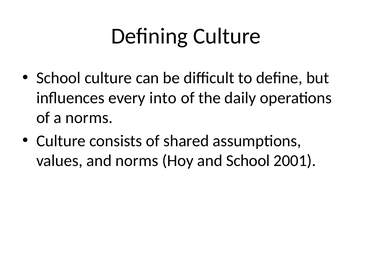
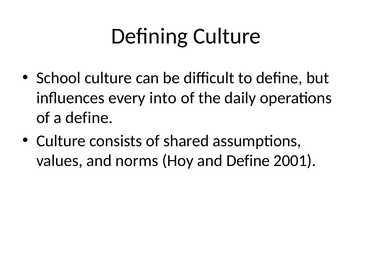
a norms: norms -> define
and School: School -> Define
